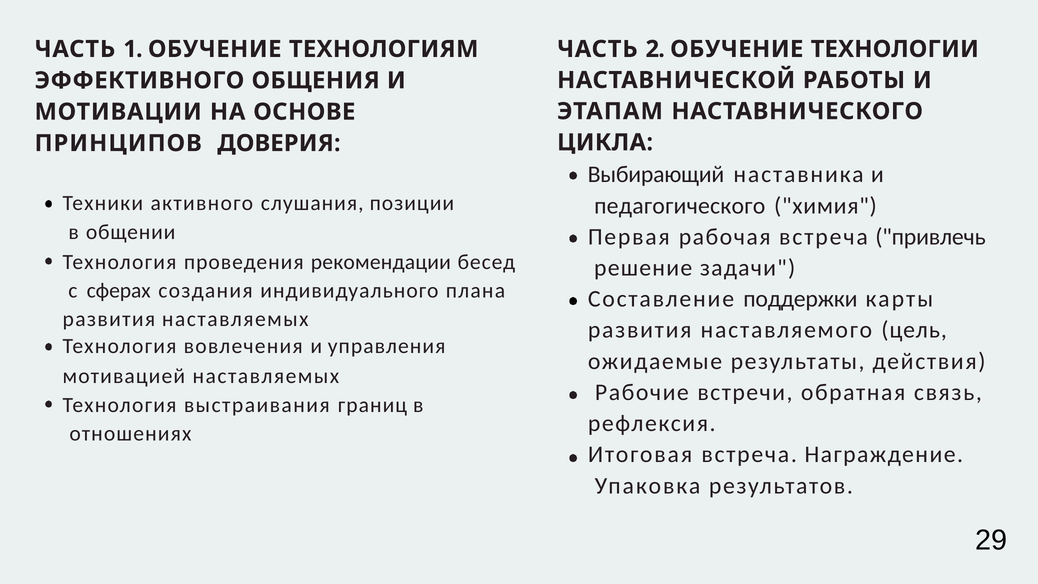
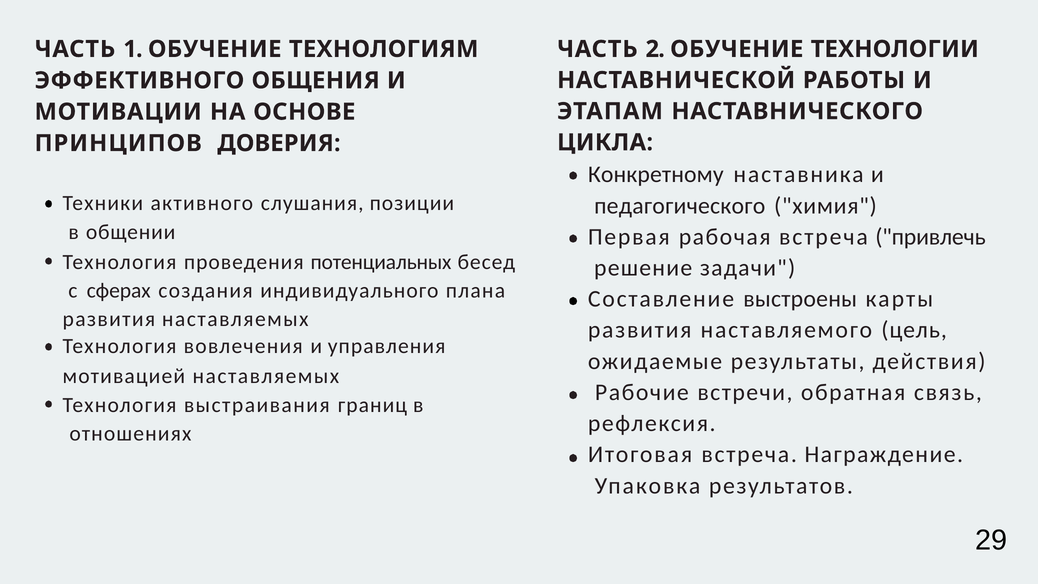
Выбирающий: Выбирающий -> Конкретному
рекомендации: рекомендации -> потенциальных
поддержки: поддержки -> выстроены
